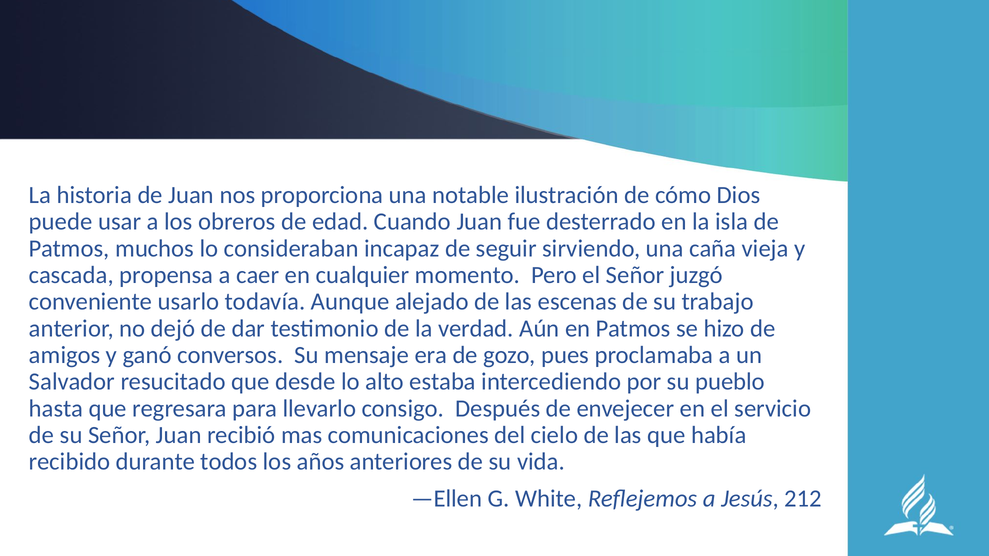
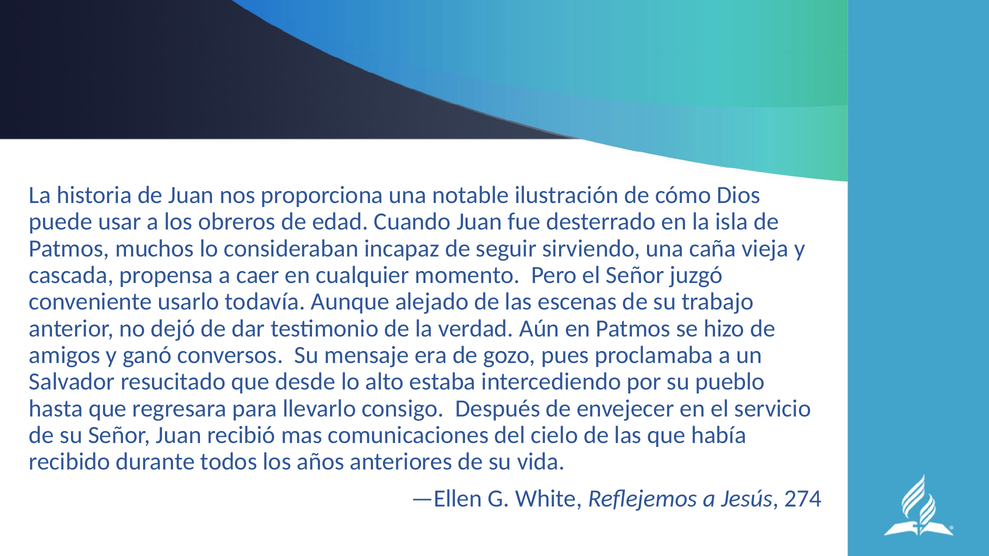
212: 212 -> 274
